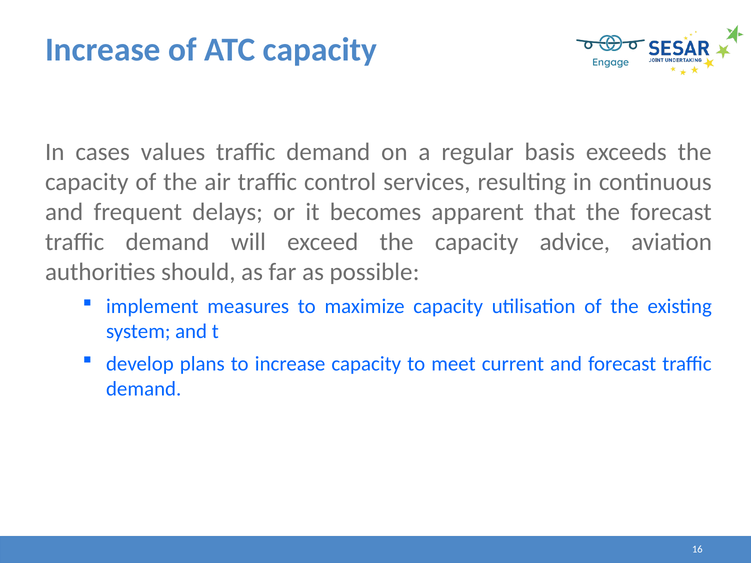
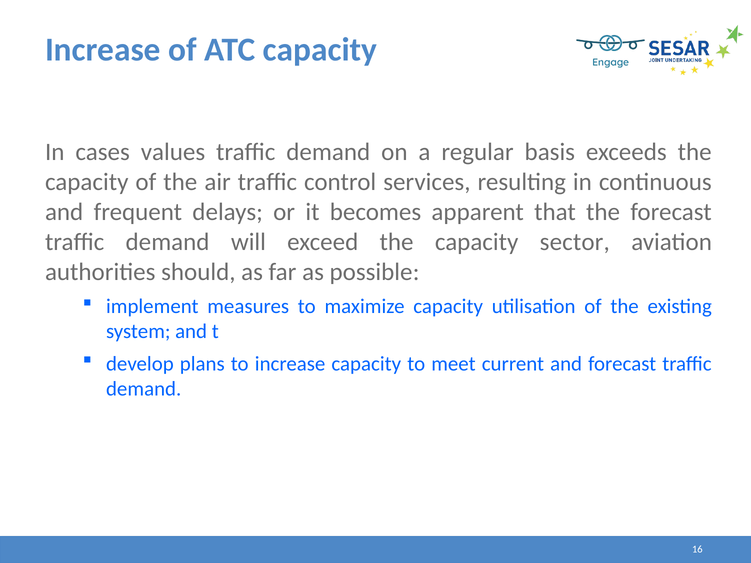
advice: advice -> sector
